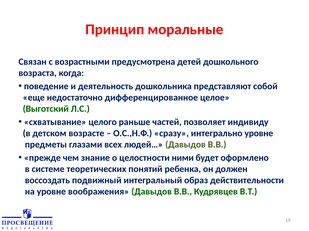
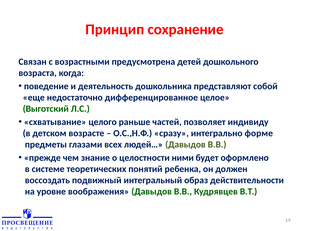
моральные: моральные -> сохранение
интегрально уровне: уровне -> форме
